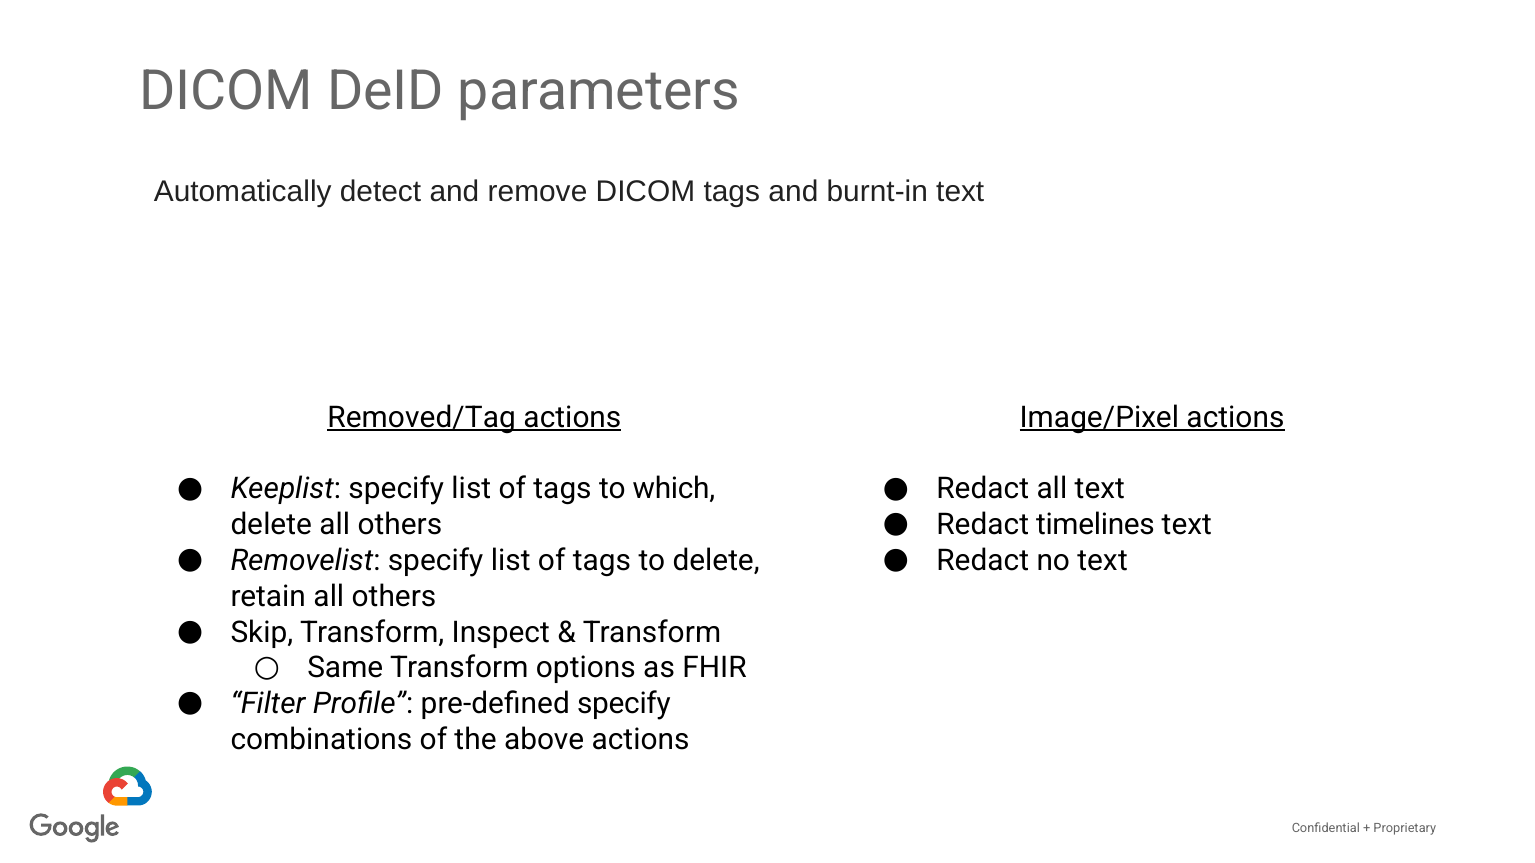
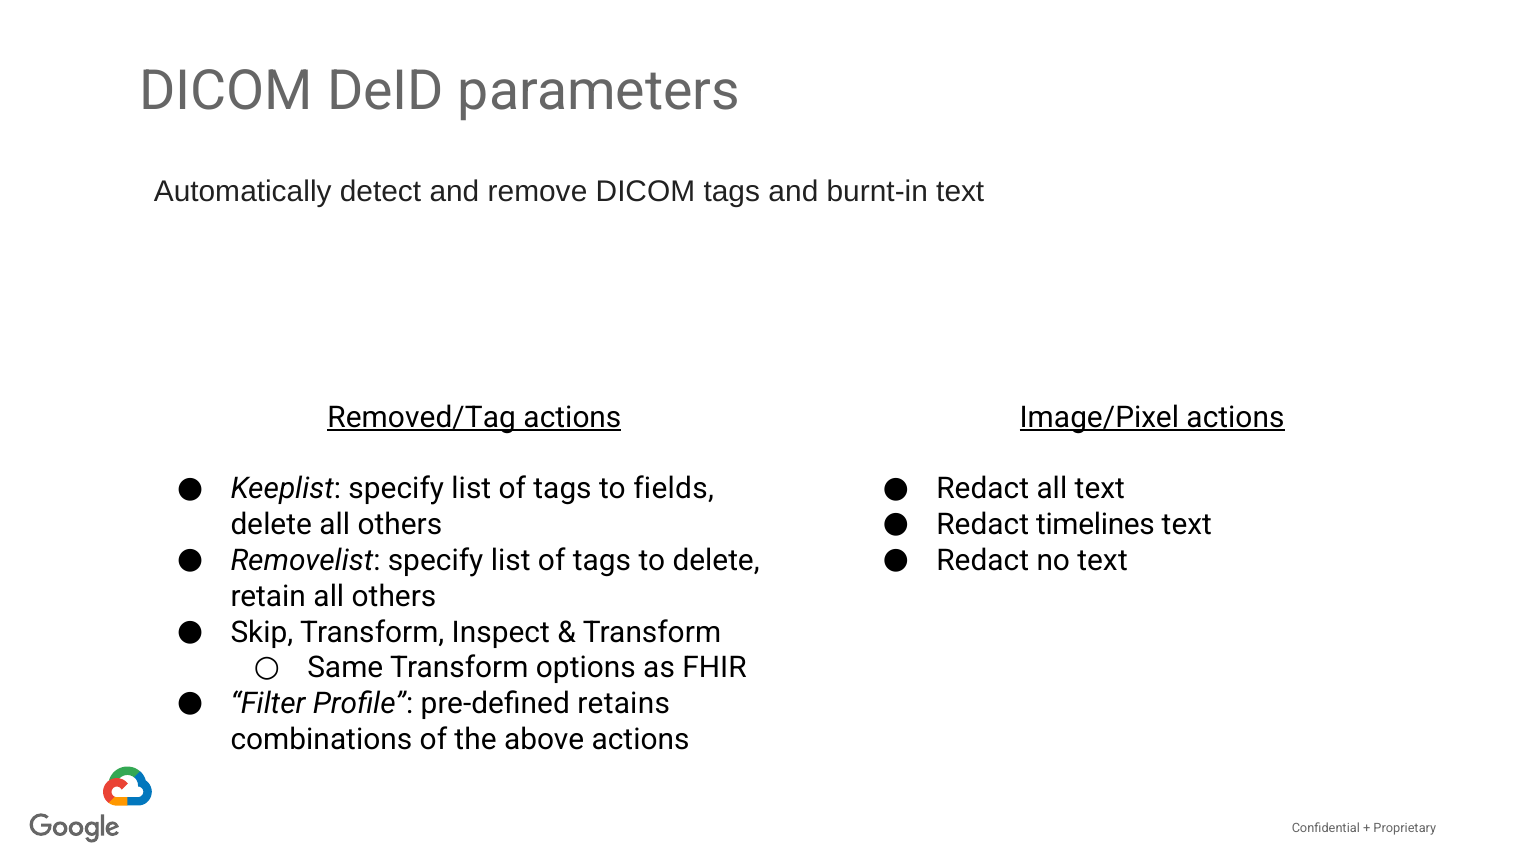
which: which -> fields
pre-defined specify: specify -> retains
